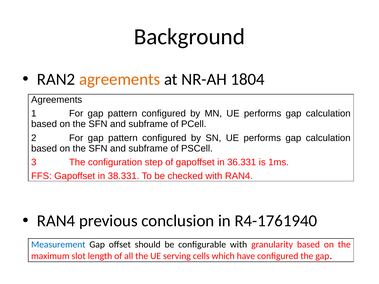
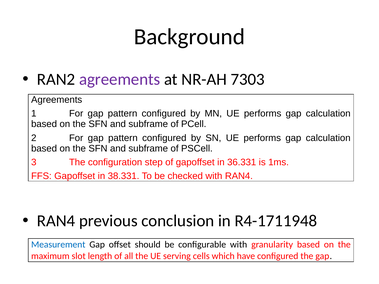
agreements at (120, 80) colour: orange -> purple
1804: 1804 -> 7303
R4-1761940: R4-1761940 -> R4-1711948
